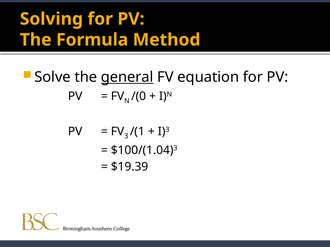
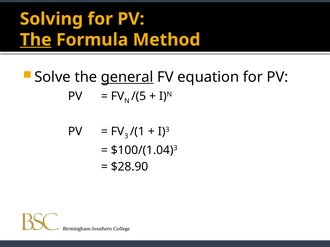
The at (36, 40) underline: none -> present
/(0: /(0 -> /(5
$19.39: $19.39 -> $28.90
